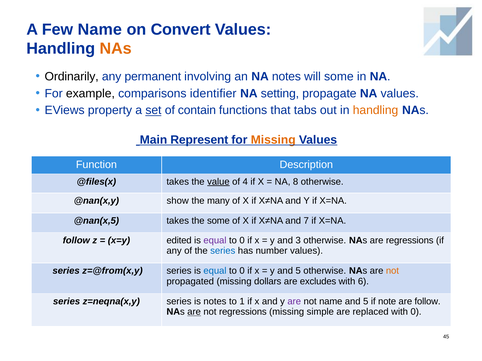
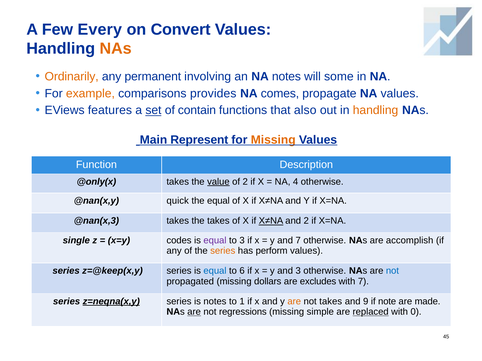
Few Name: Name -> Every
Ordinarily colour: black -> orange
example colour: black -> orange
identifier: identifier -> provides
setting: setting -> comes
property: property -> features
tabs: tabs -> also
@files(x: @files(x -> @only(x
of 4: 4 -> 2
8: 8 -> 4
show: show -> quick
the many: many -> equal
@nan(x,5: @nan(x,5 -> @nan(x,3
the some: some -> takes
X≠NA at (271, 221) underline: none -> present
and 7: 7 -> 2
follow at (76, 241): follow -> single
edited: edited -> codes
0 at (242, 241): 0 -> 3
and 3: 3 -> 7
are regressions: regressions -> accomplish
series at (223, 251) colour: blue -> orange
number: number -> perform
z=@from(x,y: z=@from(x,y -> z=@keep(x,y
0 at (242, 271): 0 -> 6
y and 5: 5 -> 3
not at (392, 271) colour: orange -> blue
with 6: 6 -> 7
z=neqna(x,y underline: none -> present
are at (294, 302) colour: purple -> orange
not name: name -> takes
5 at (366, 302): 5 -> 9
are follow: follow -> made
replaced underline: none -> present
